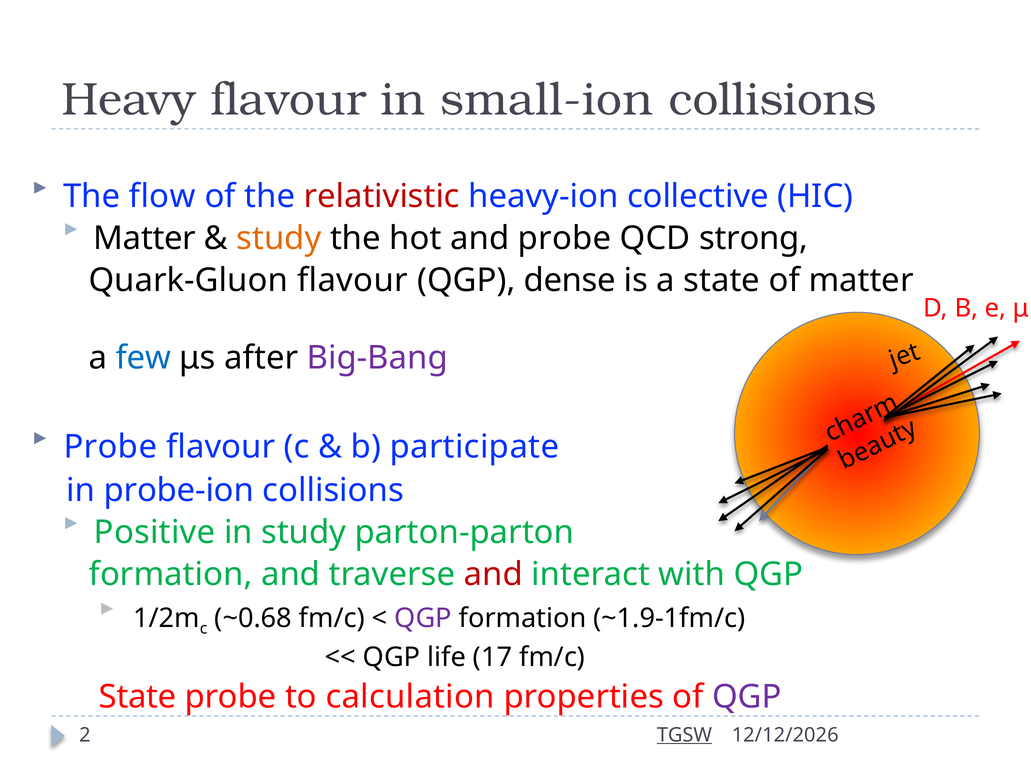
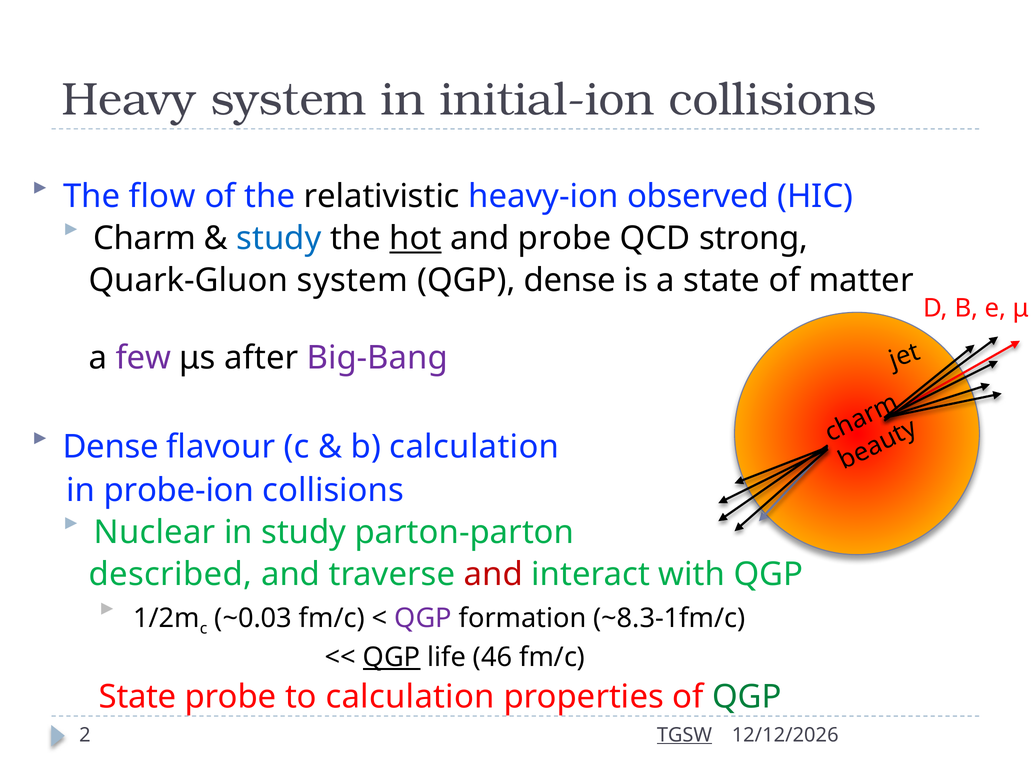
Heavy flavour: flavour -> system
small-ion: small-ion -> initial-ion
relativistic colour: red -> black
collective: collective -> observed
Matter at (145, 239): Matter -> Charm
study at (279, 239) colour: orange -> blue
hot underline: none -> present
Quark-Gluon flavour: flavour -> system
few colour: blue -> purple
Probe at (110, 447): Probe -> Dense
b participate: participate -> calculation
Positive: Positive -> Nuclear
formation at (171, 574): formation -> described
~0.68: ~0.68 -> ~0.03
~1.9-1fm/c: ~1.9-1fm/c -> ~8.3-1fm/c
QGP at (392, 658) underline: none -> present
17: 17 -> 46
QGP at (747, 697) colour: purple -> green
